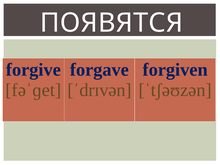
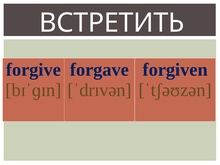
ПОЯВЯТСЯ: ПОЯВЯТСЯ -> ВСТРЕТИТЬ
fəˈɡet: fəˈɡet -> bɪˈɡɪn
